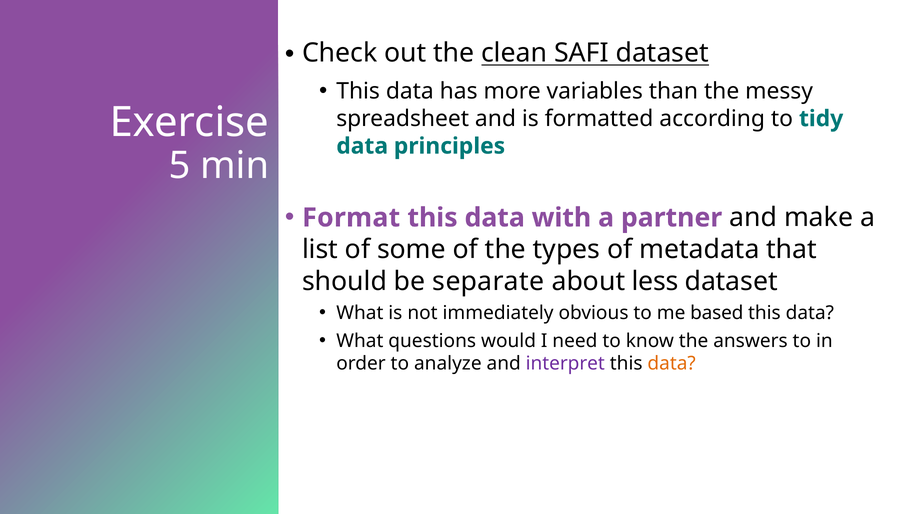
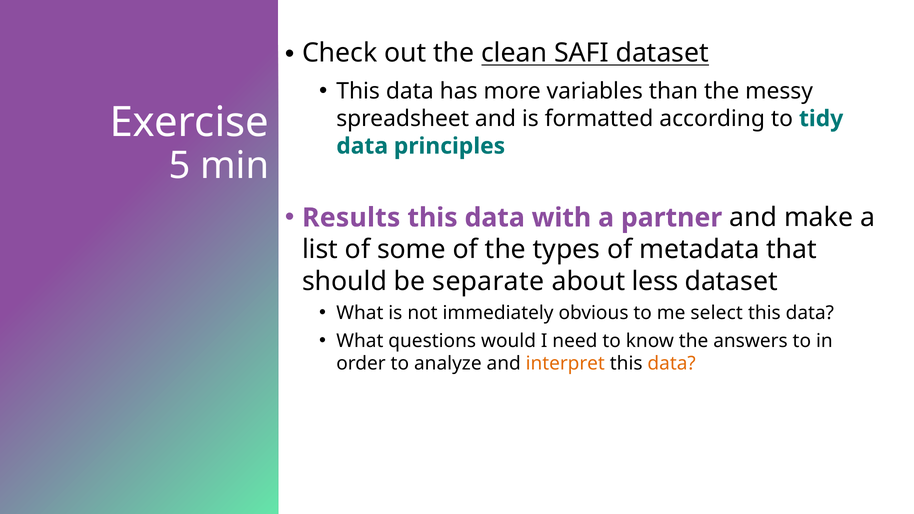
Format: Format -> Results
based: based -> select
interpret colour: purple -> orange
